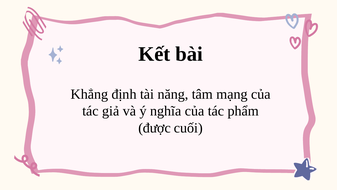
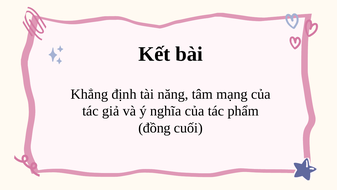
được: được -> đồng
